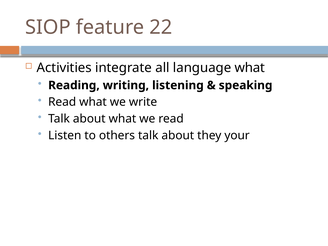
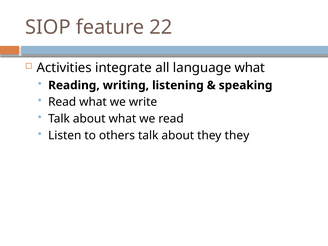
they your: your -> they
